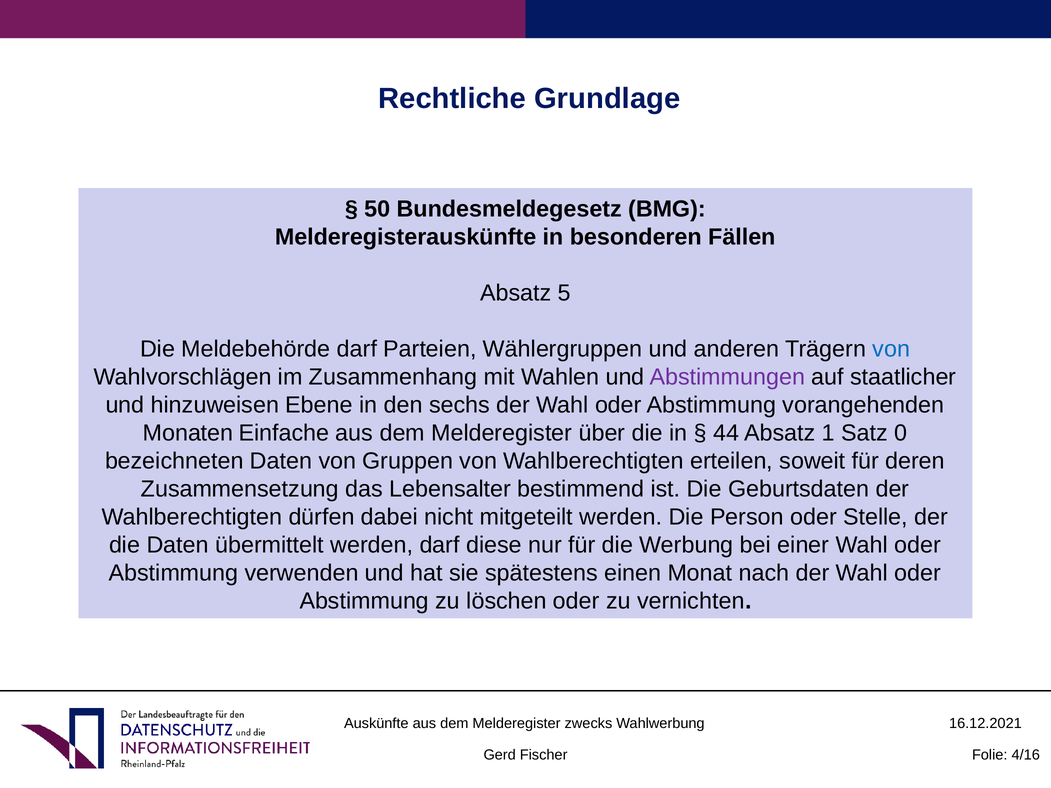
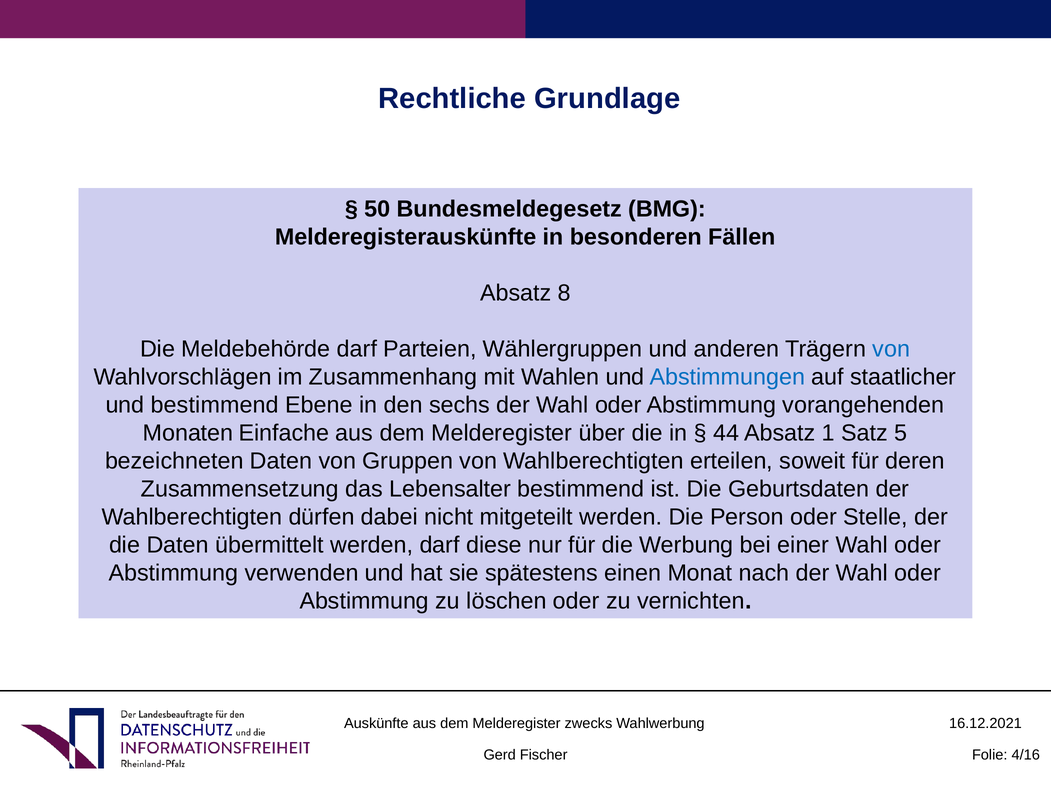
5: 5 -> 8
Abstimmungen colour: purple -> blue
und hinzuweisen: hinzuweisen -> bestimmend
0: 0 -> 5
